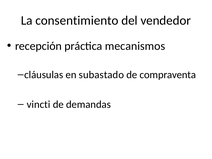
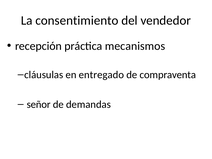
subastado: subastado -> entregado
vincti: vincti -> señor
